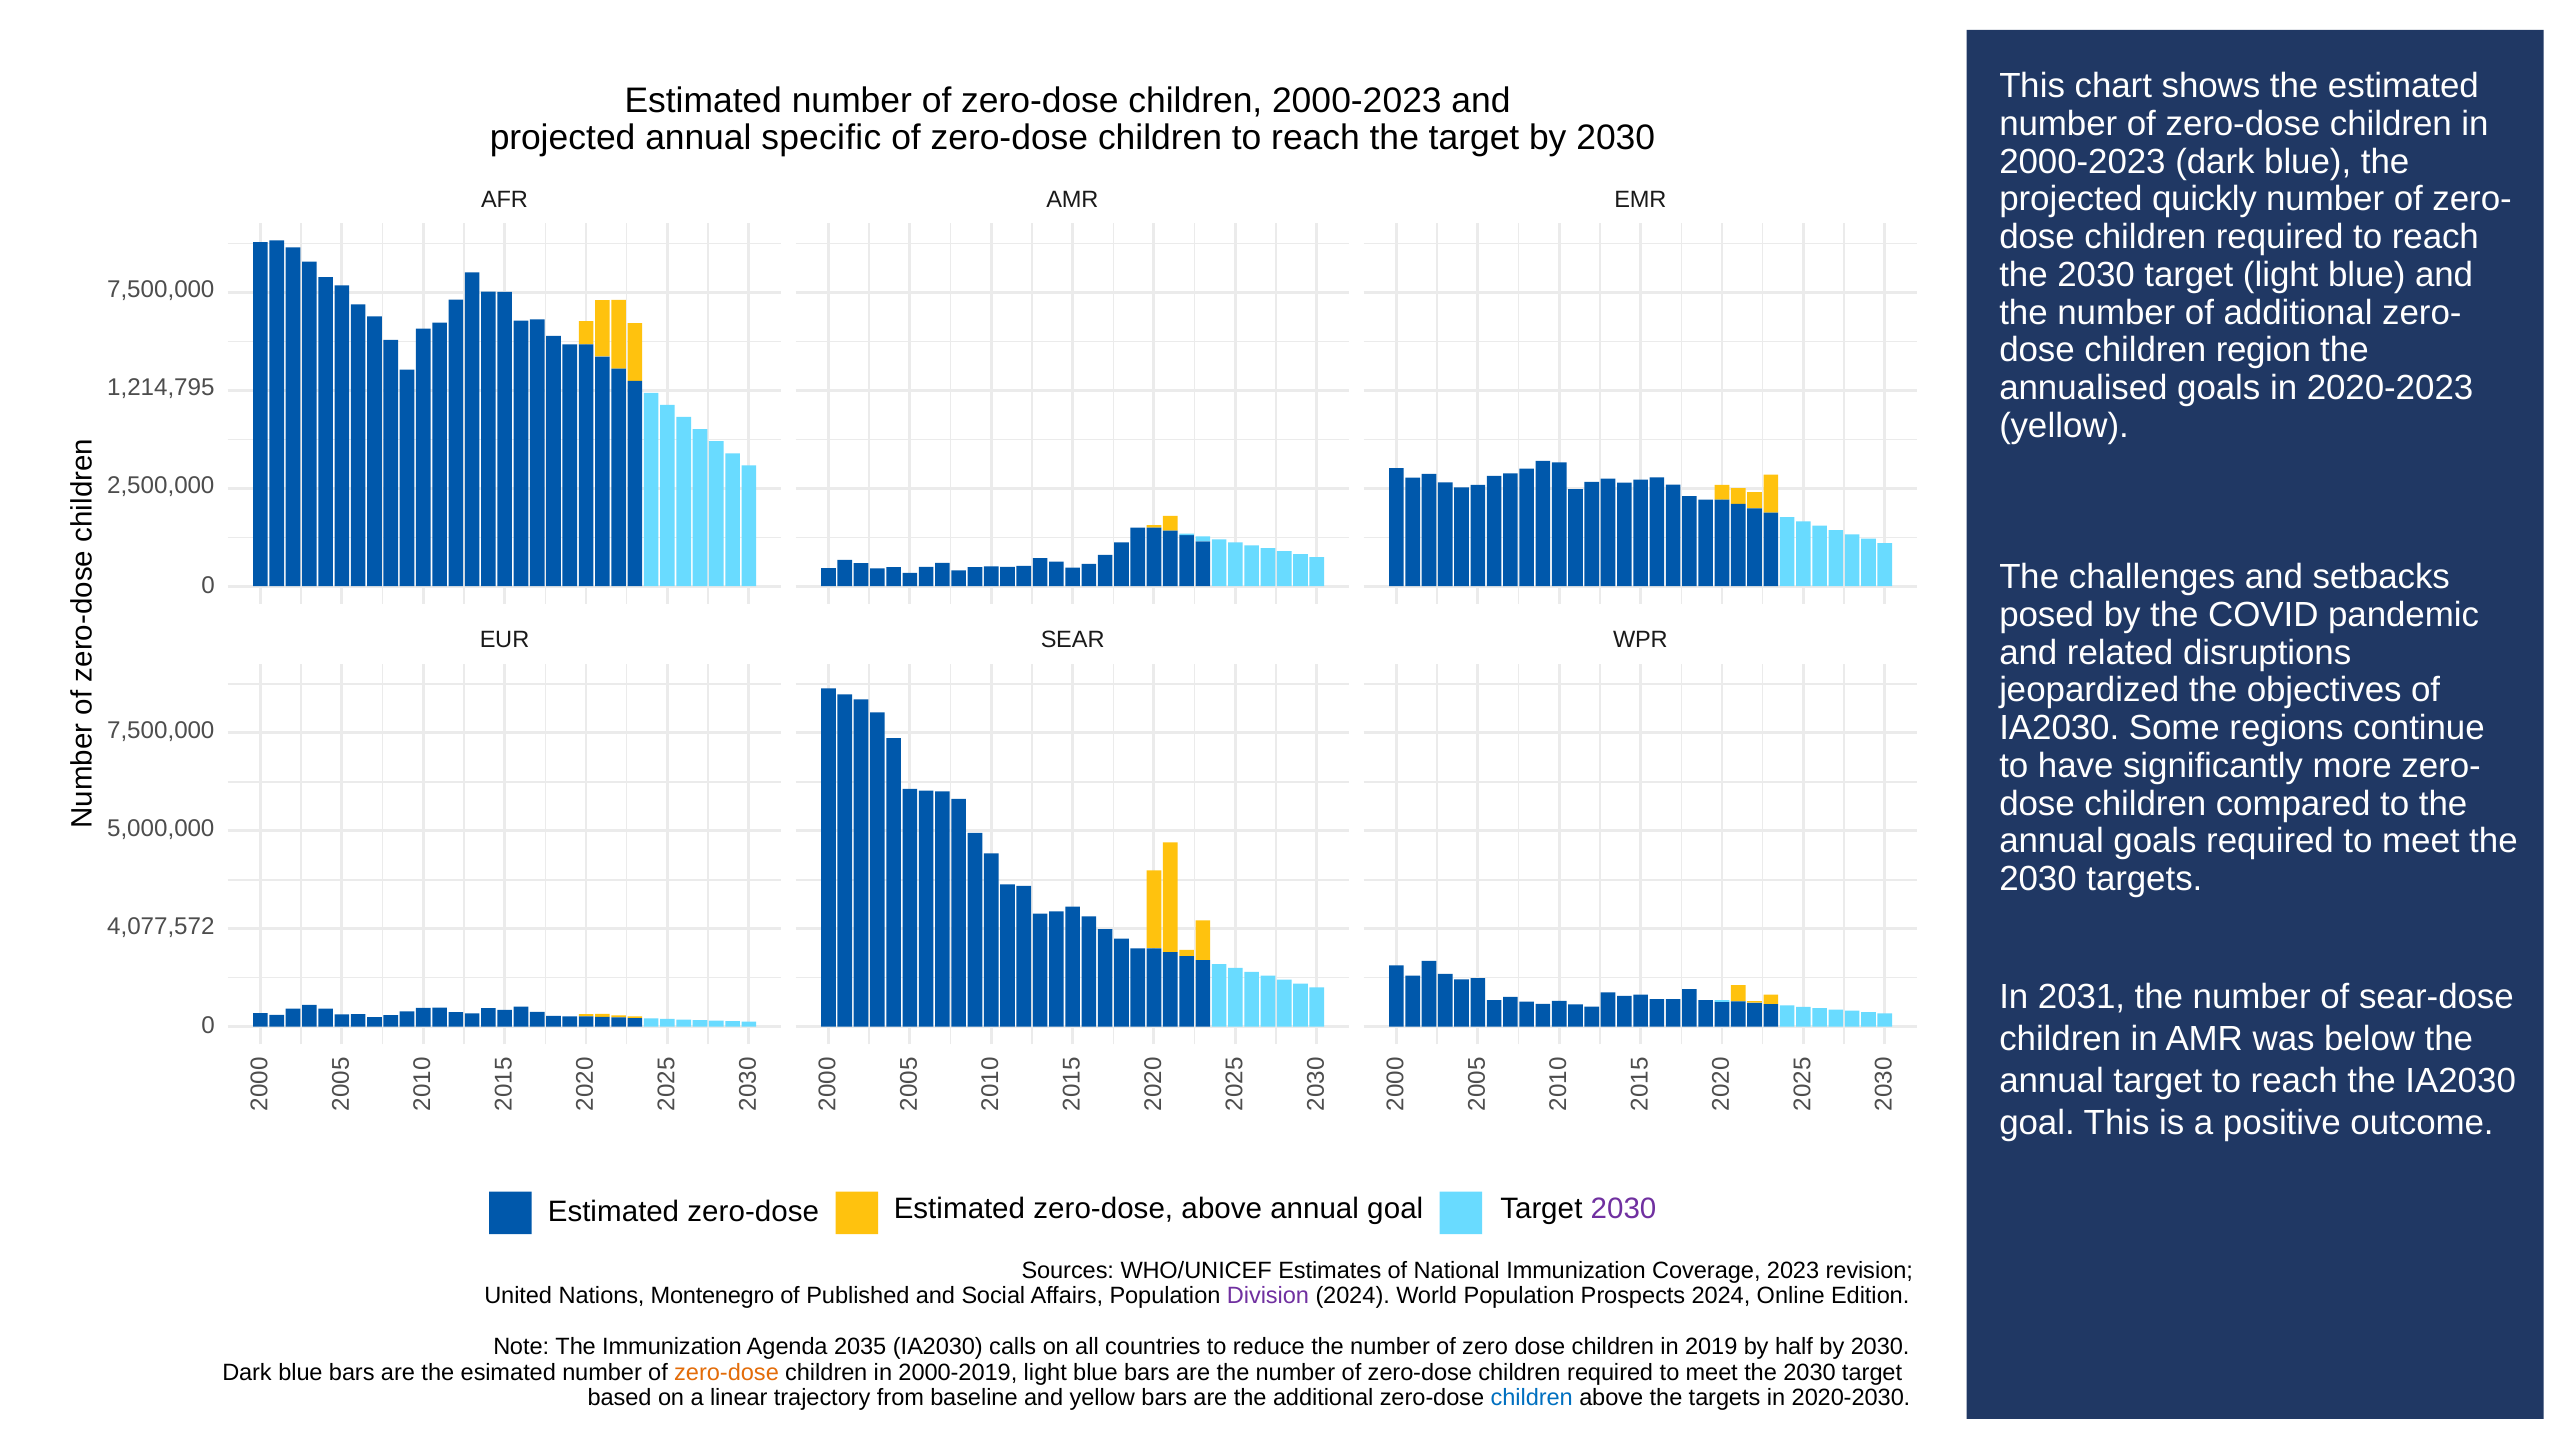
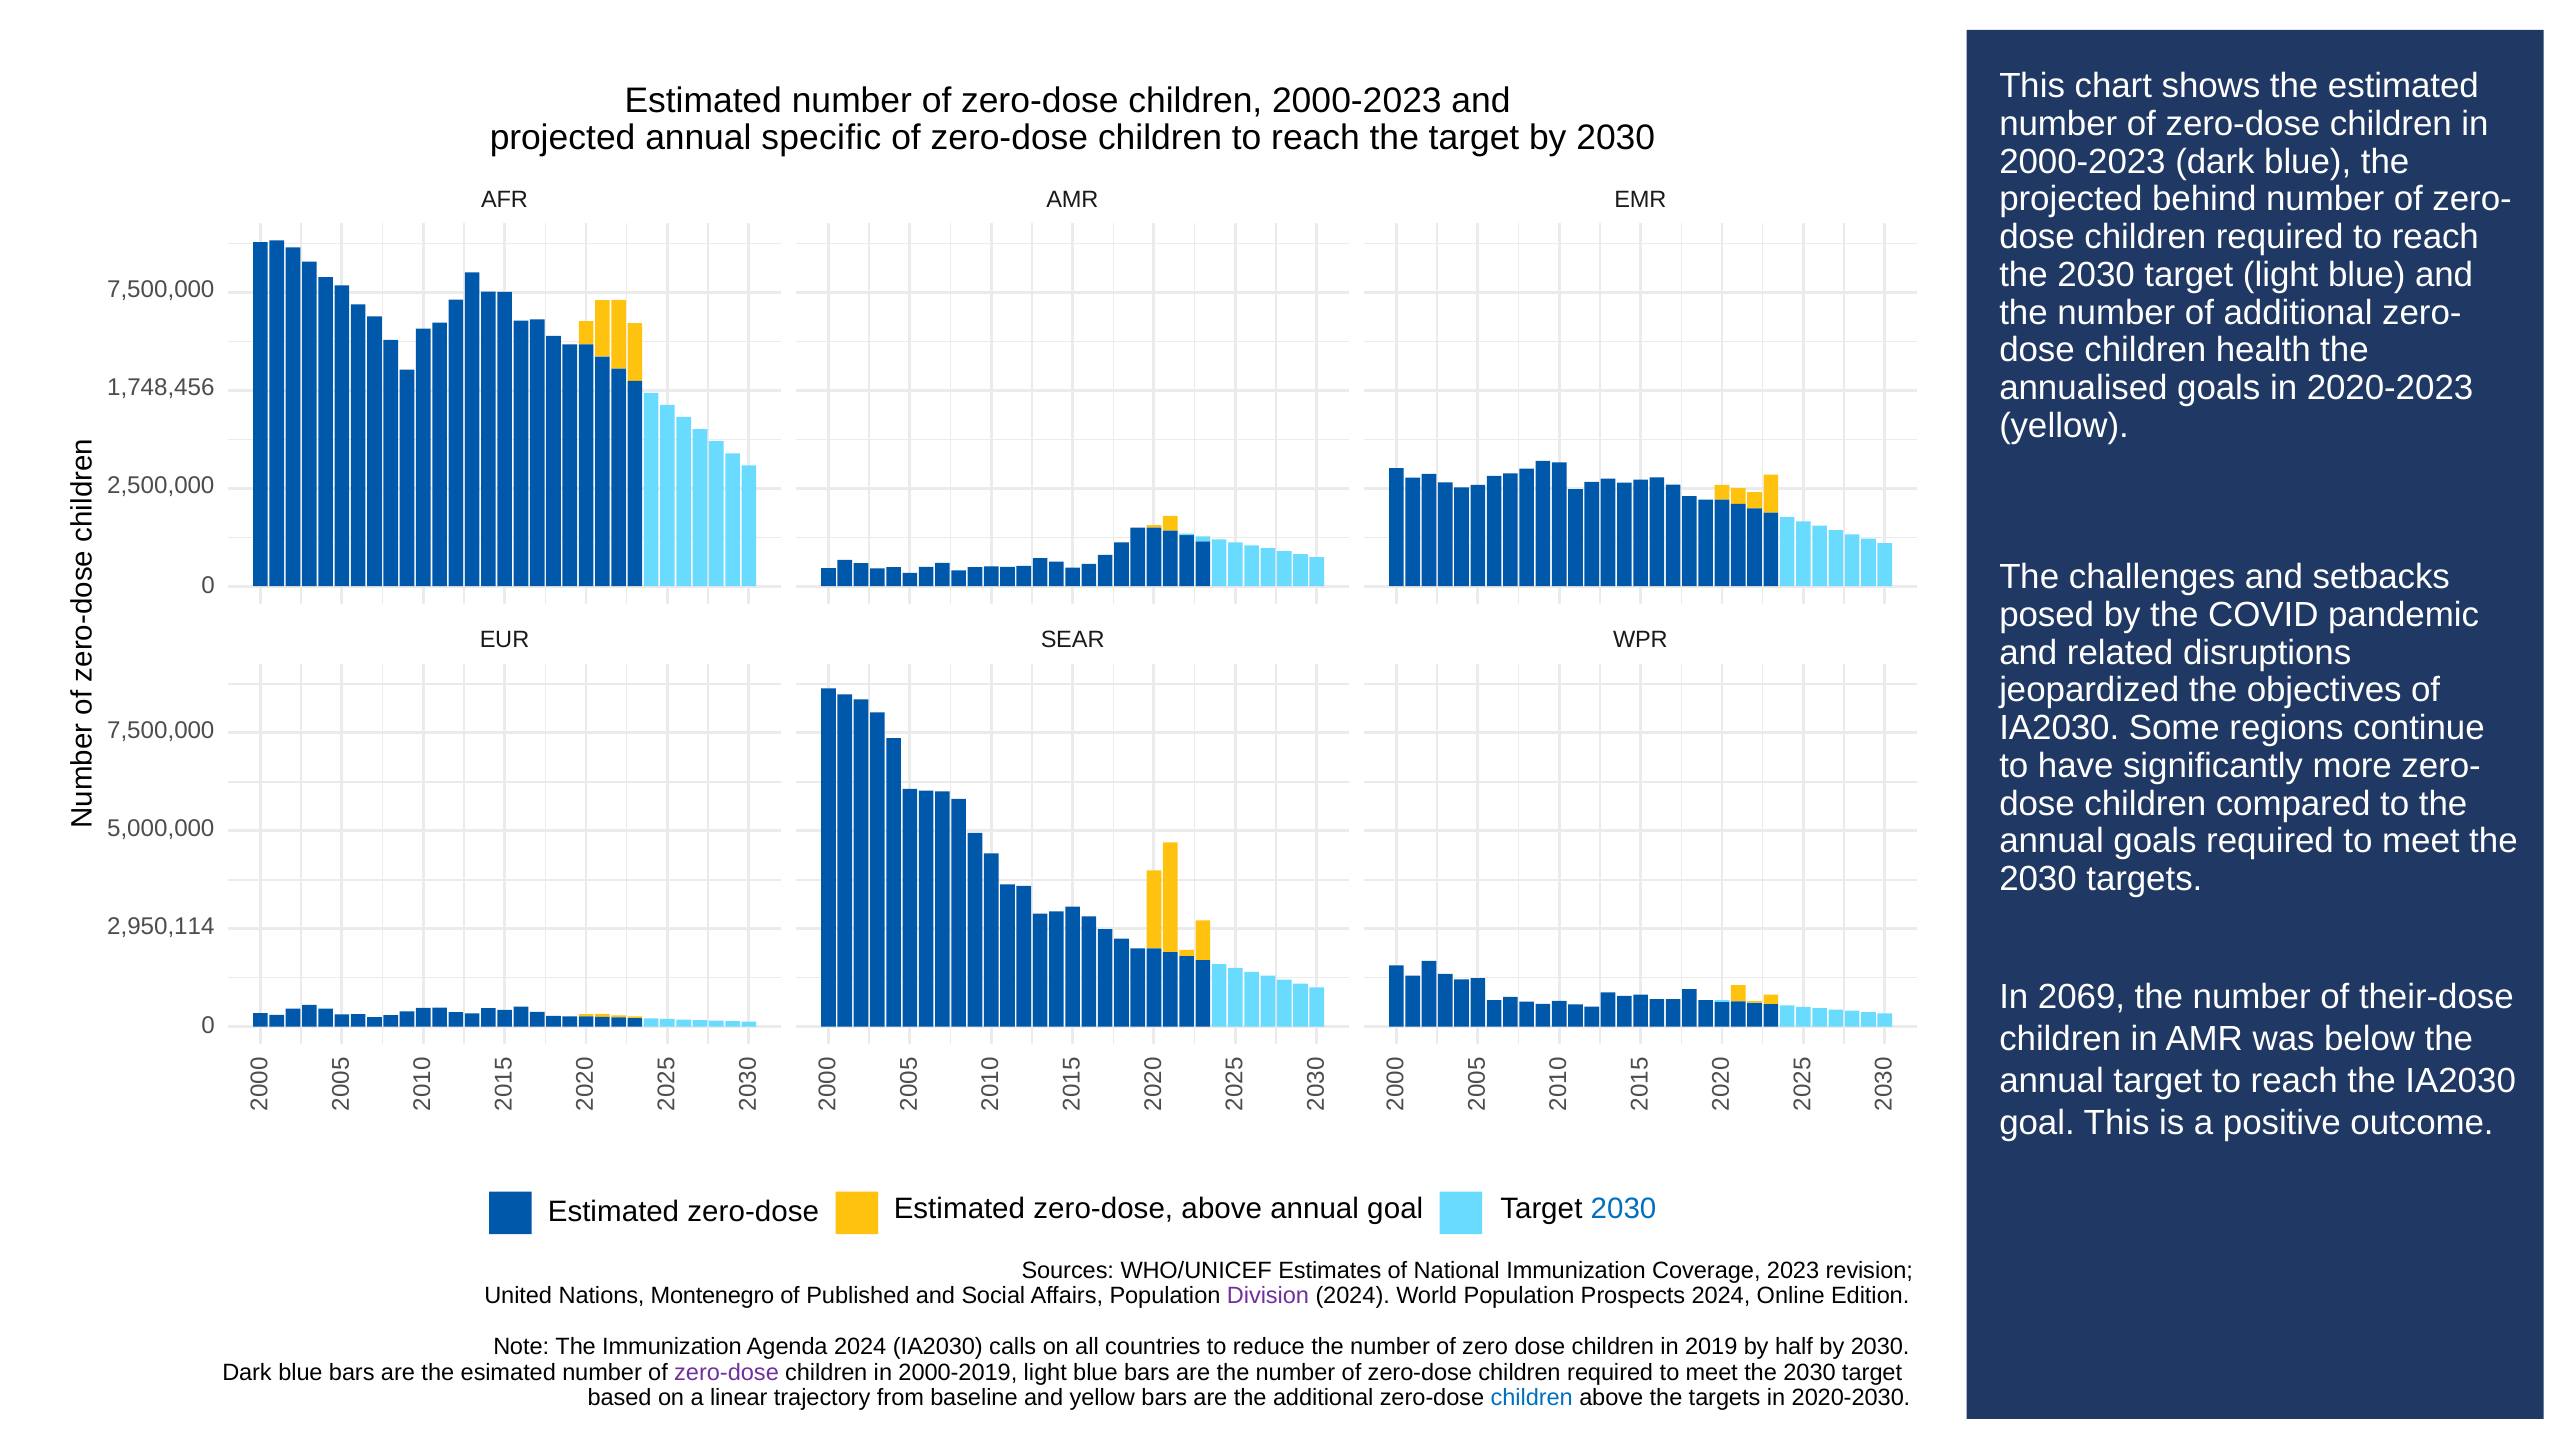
quickly: quickly -> behind
region: region -> health
1,214,795: 1,214,795 -> 1,748,456
4,077,572: 4,077,572 -> 2,950,114
2031: 2031 -> 2069
sear-dose: sear-dose -> their-dose
2030 at (1624, 1209) colour: purple -> blue
Agenda 2035: 2035 -> 2024
zero-dose at (727, 1373) colour: orange -> purple
